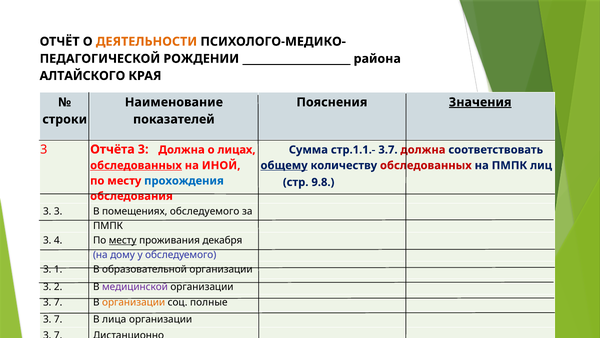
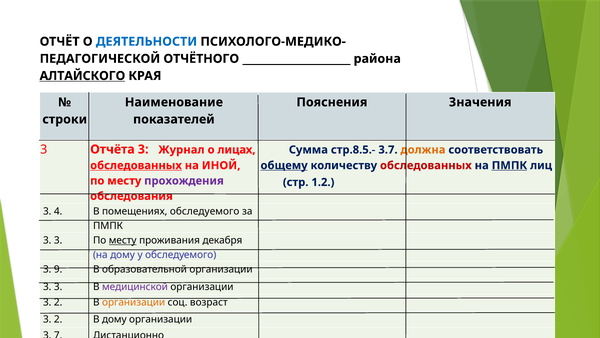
ДЕЯТЕЛЬНОСТИ colour: orange -> blue
РОЖДЕНИИ: РОЖДЕНИИ -> ОТЧЁТНОГО
АЛТАЙСКОГО underline: none -> present
Значения underline: present -> none
3 Должна: Должна -> Журнал
стр.1.1.-: стр.1.1.- -> стр.8.5.-
должна at (423, 150) colour: red -> orange
ПМПК at (509, 165) underline: none -> present
прохождения colour: blue -> purple
9.8: 9.8 -> 1.2
3 3: 3 -> 4
4 at (58, 240): 4 -> 3
1: 1 -> 9
2 at (58, 286): 2 -> 3
7 at (58, 302): 7 -> 2
полные: полные -> возраст
7 at (58, 319): 7 -> 2
В лица: лица -> дому
